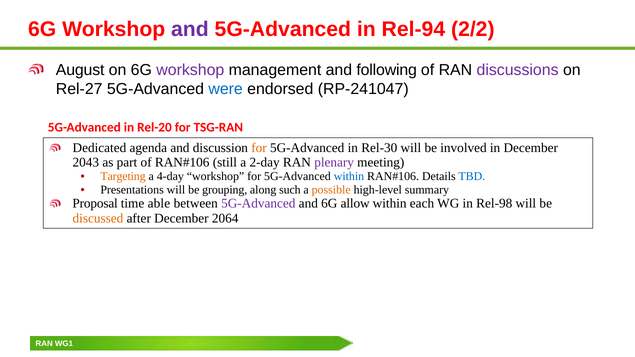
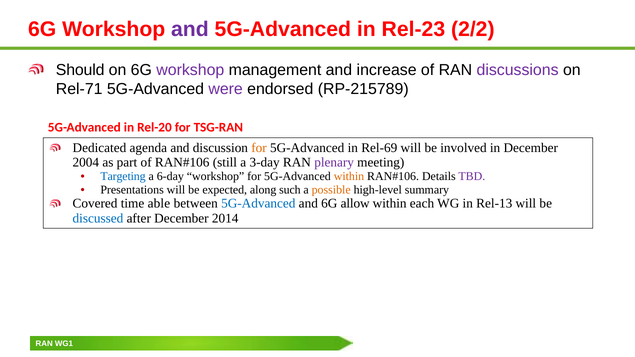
Rel-94: Rel-94 -> Rel-23
August: August -> Should
following: following -> increase
Rel-27: Rel-27 -> Rel-71
were colour: blue -> purple
RP-241047: RP-241047 -> RP-215789
Rel-30: Rel-30 -> Rel-69
2043: 2043 -> 2004
2-day: 2-day -> 3-day
Targeting colour: orange -> blue
4-day: 4-day -> 6-day
within at (349, 177) colour: blue -> orange
TBD colour: blue -> purple
grouping: grouping -> expected
Proposal: Proposal -> Covered
5G-Advanced at (258, 204) colour: purple -> blue
Rel-98: Rel-98 -> Rel-13
discussed colour: orange -> blue
2064: 2064 -> 2014
